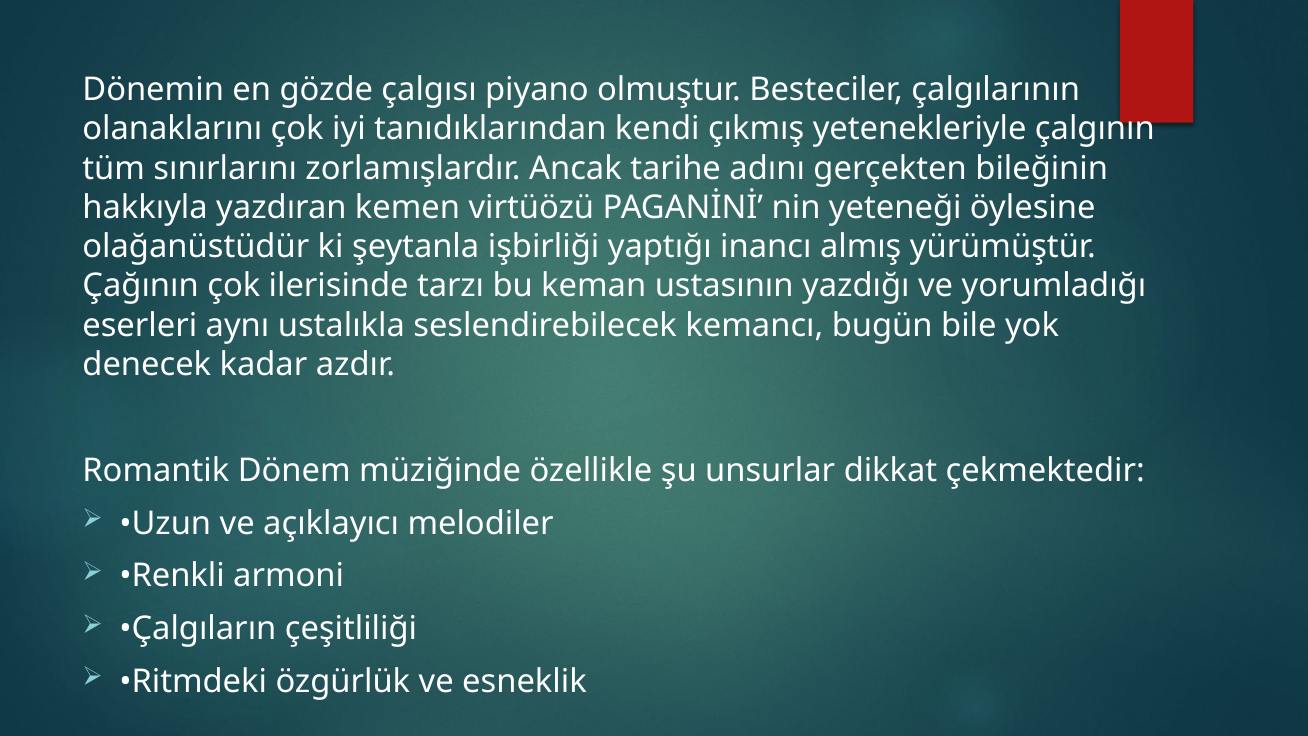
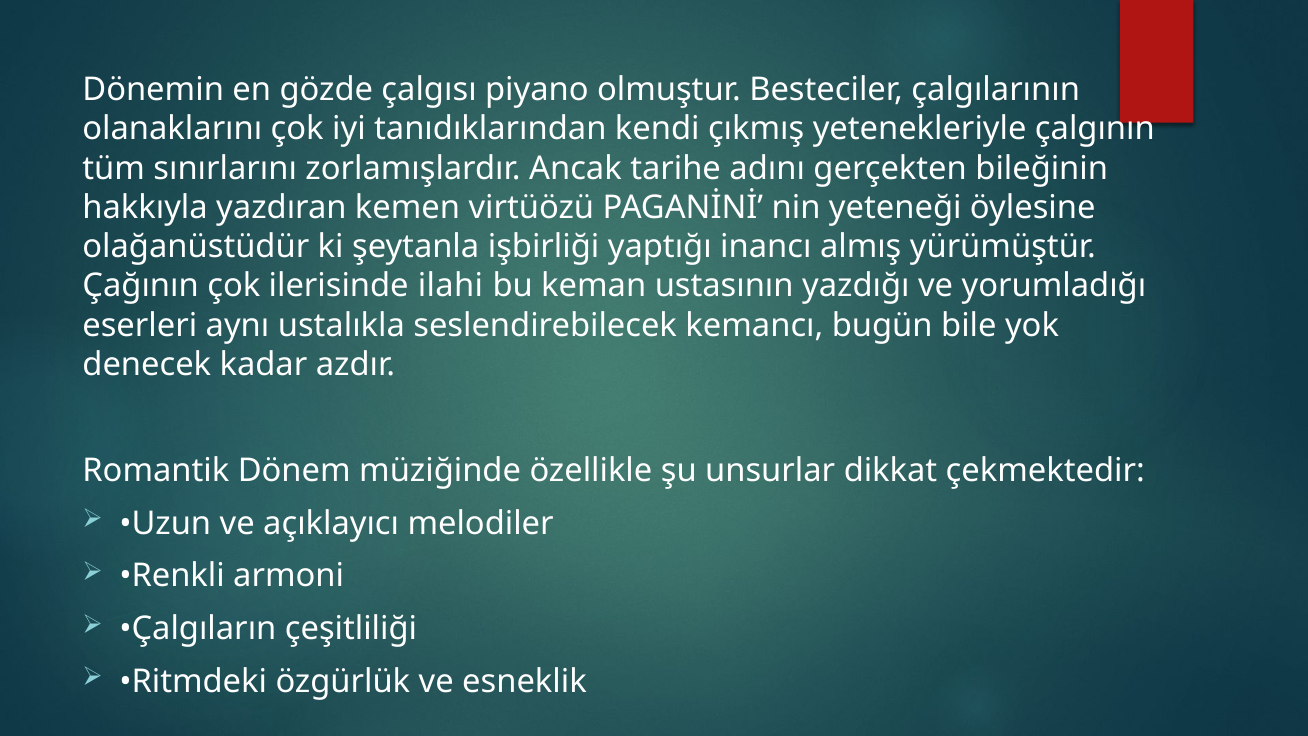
tarzı: tarzı -> ilahi
